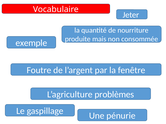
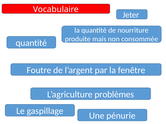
exemple at (31, 43): exemple -> quantité
